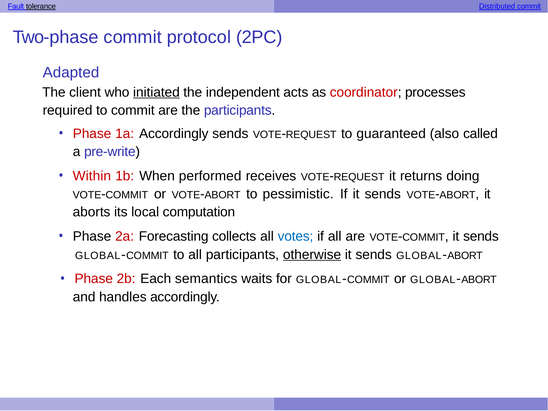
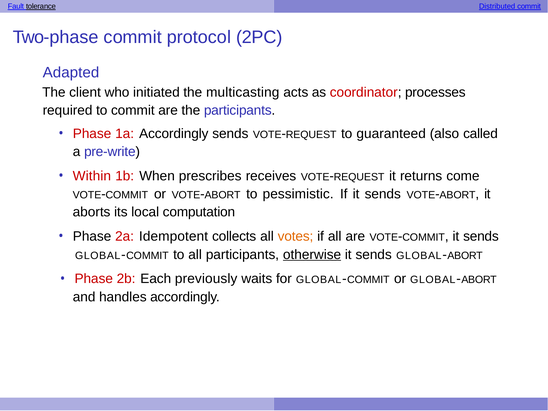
initiated underline: present -> none
independent: independent -> multicasting
performed: performed -> prescribes
doing: doing -> come
Forecasting: Forecasting -> Idempotent
votes colour: blue -> orange
semantics: semantics -> previously
